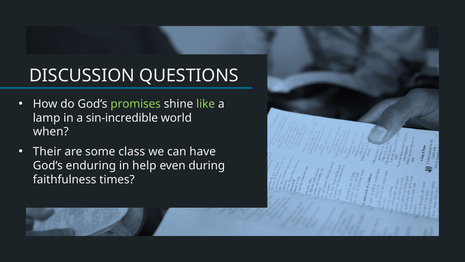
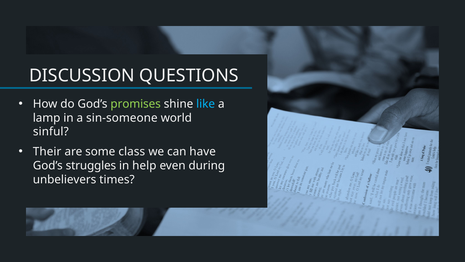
like colour: light green -> light blue
sin-incredible: sin-incredible -> sin-someone
when: when -> sinful
enduring: enduring -> struggles
faithfulness: faithfulness -> unbelievers
